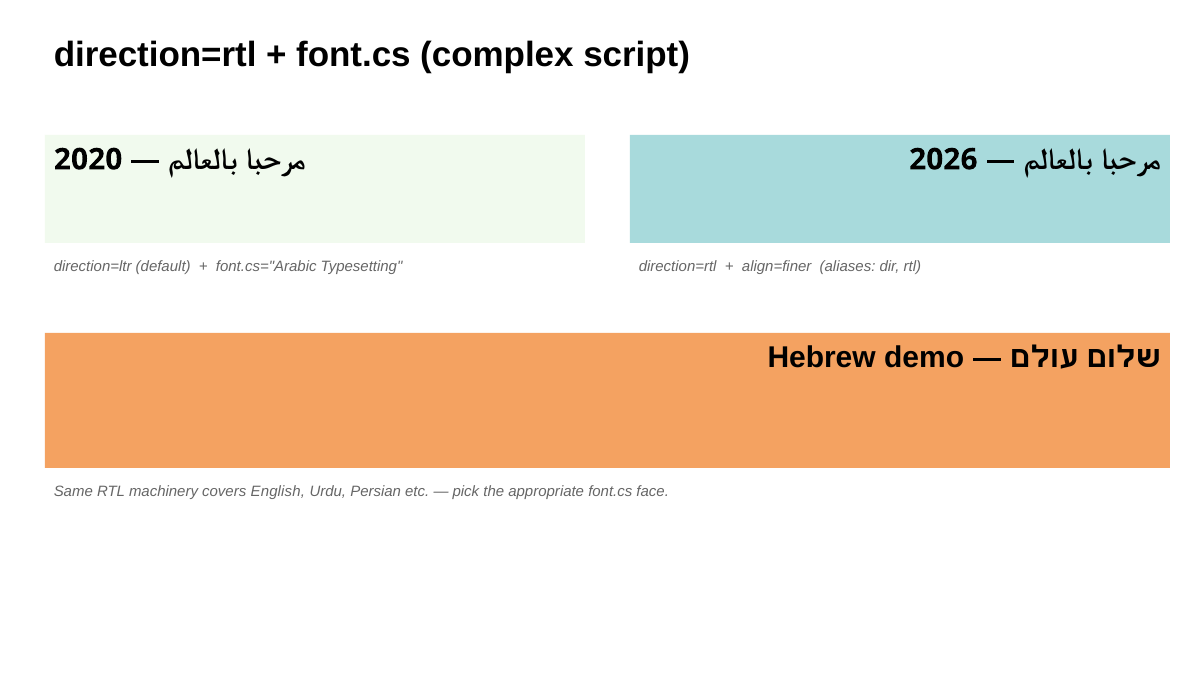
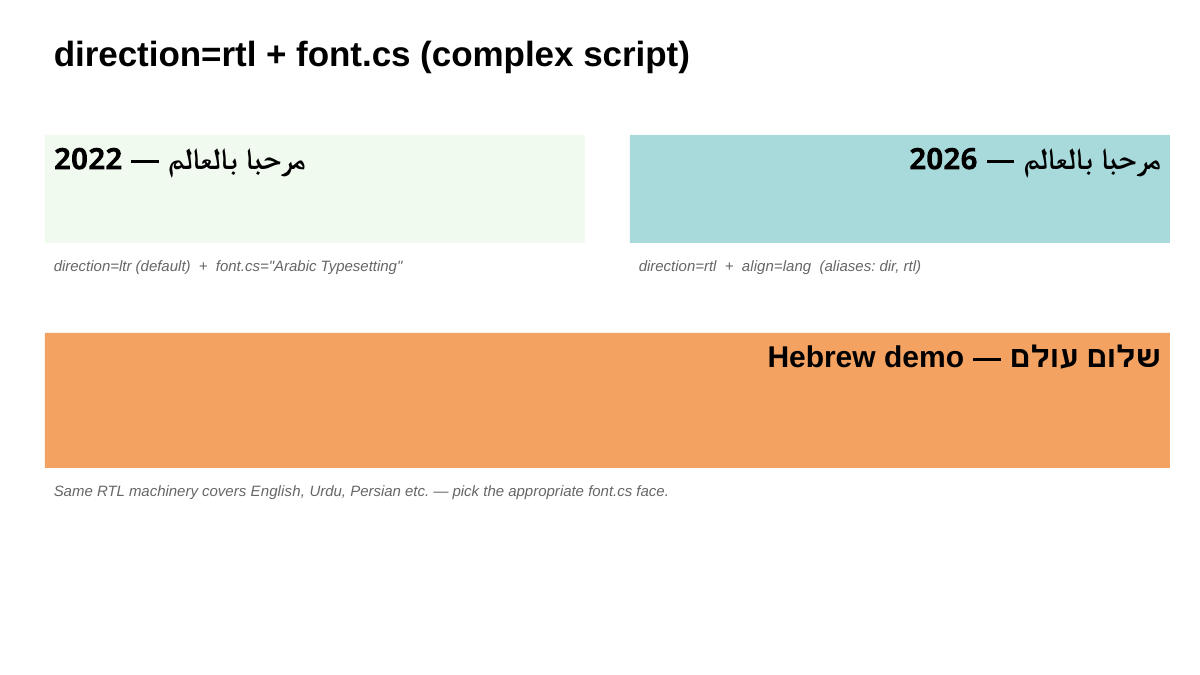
2020: 2020 -> 2022
align=finer: align=finer -> align=lang
